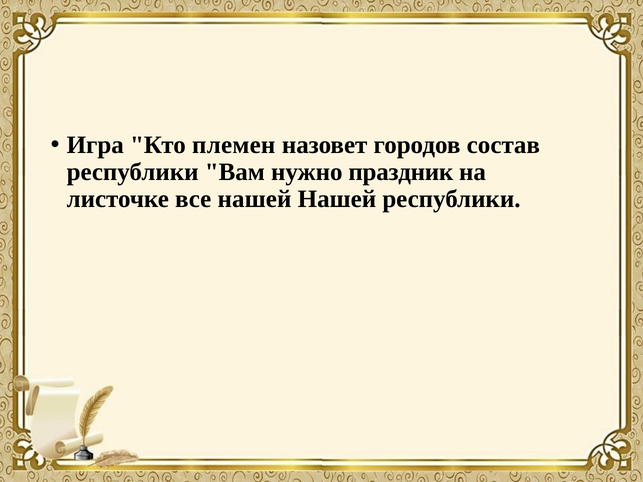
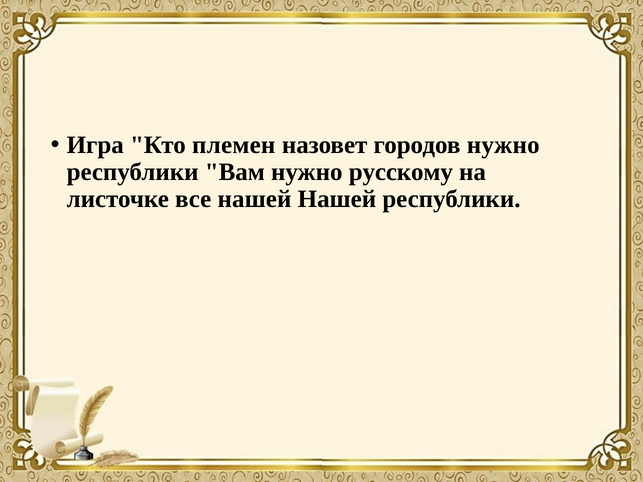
городов состав: состав -> нужно
праздник: праздник -> русскому
